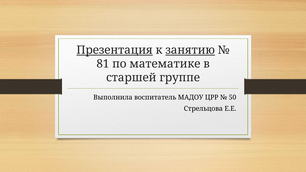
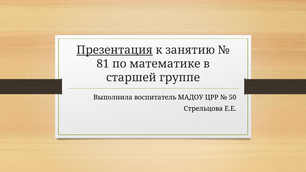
занятию underline: present -> none
